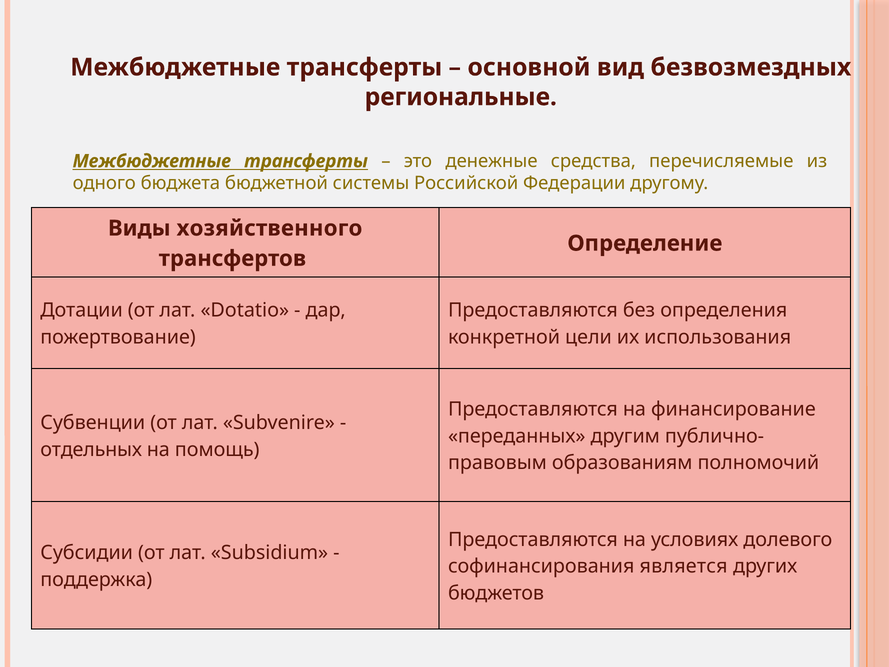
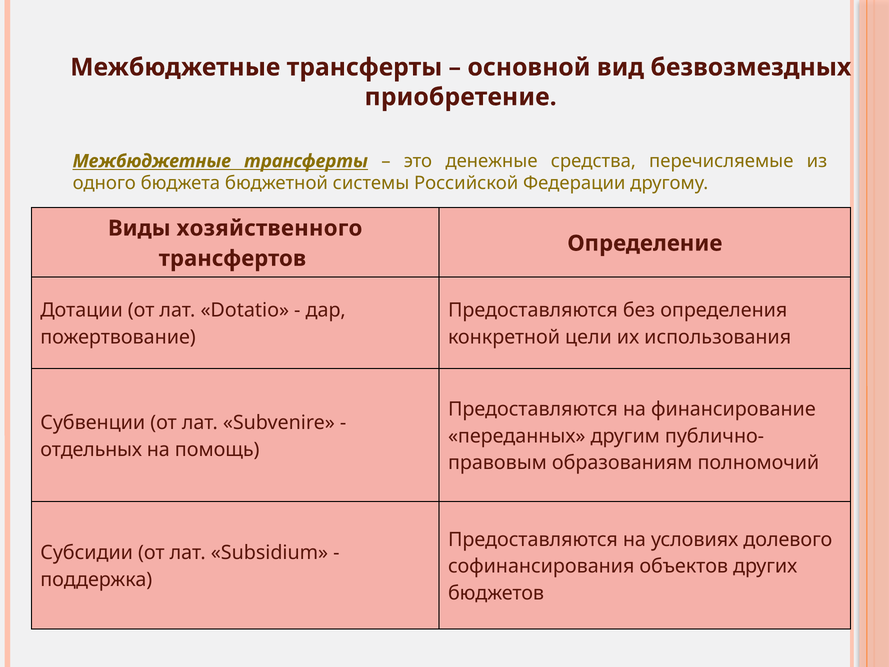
региональные: региональные -> приобретение
является: является -> объектов
